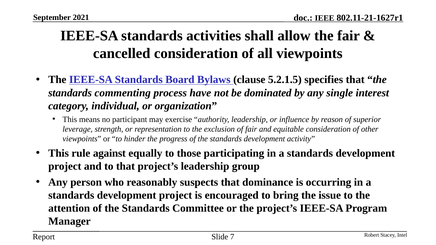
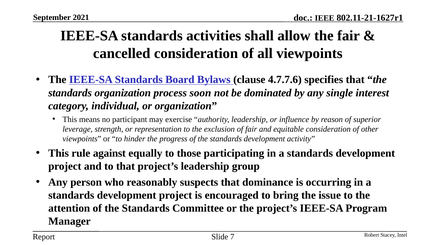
5.2.1.5: 5.2.1.5 -> 4.7.7.6
standards commenting: commenting -> organization
have: have -> soon
